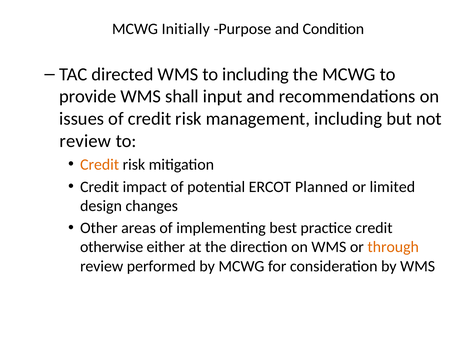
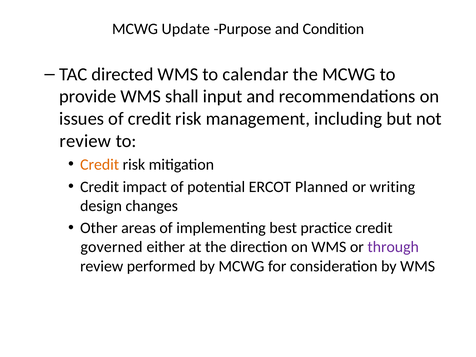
Initially: Initially -> Update
to including: including -> calendar
limited: limited -> writing
otherwise: otherwise -> governed
through colour: orange -> purple
